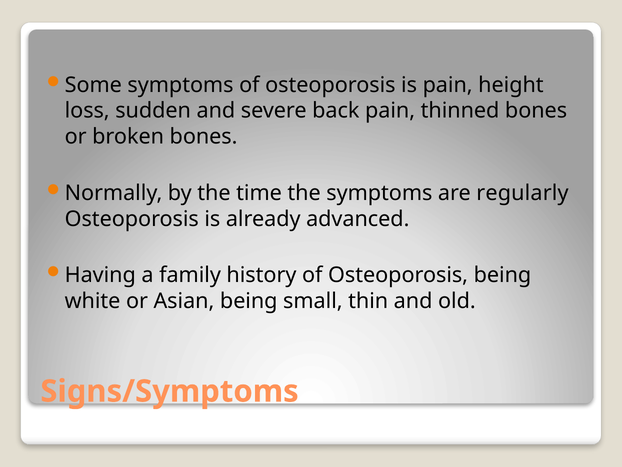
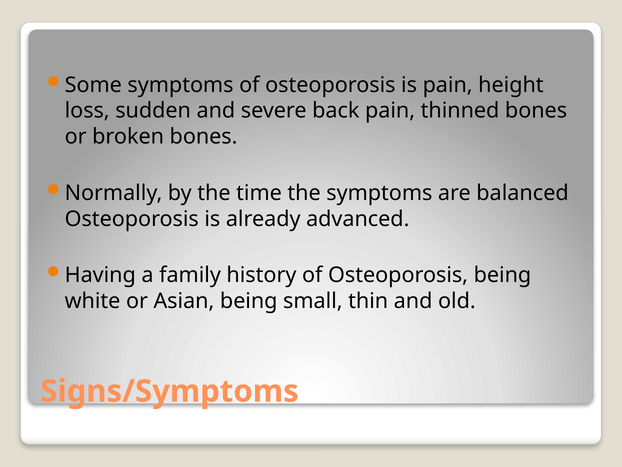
regularly: regularly -> balanced
